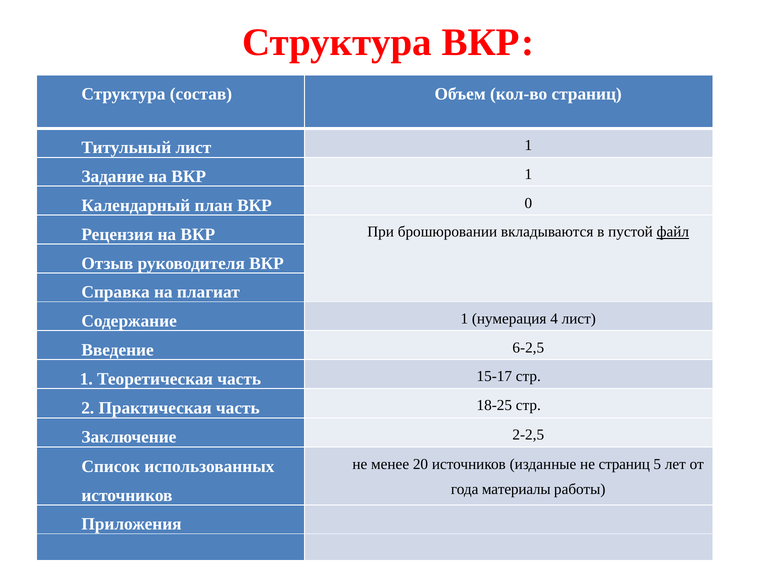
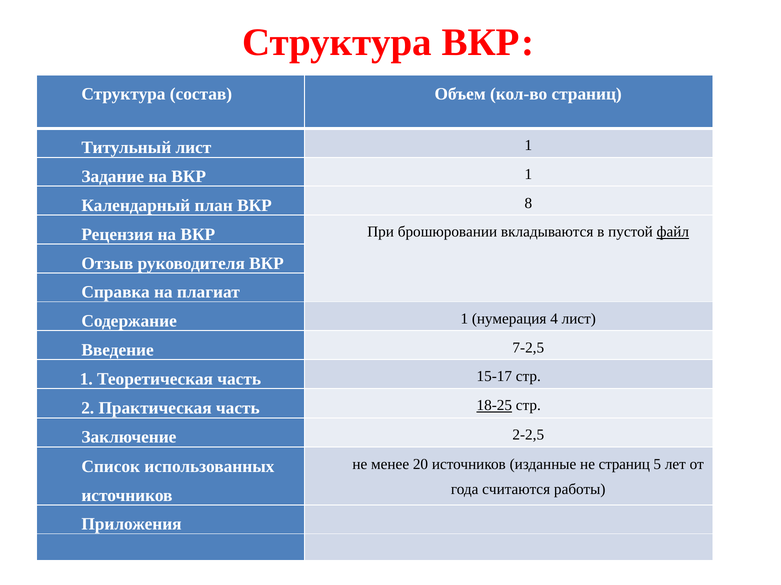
0: 0 -> 8
6-2,5: 6-2,5 -> 7-2,5
18-25 underline: none -> present
материалы: материалы -> считаются
